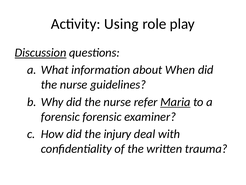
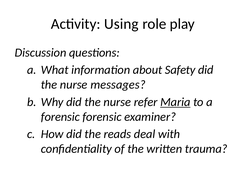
Discussion underline: present -> none
When: When -> Safety
guidelines: guidelines -> messages
injury: injury -> reads
